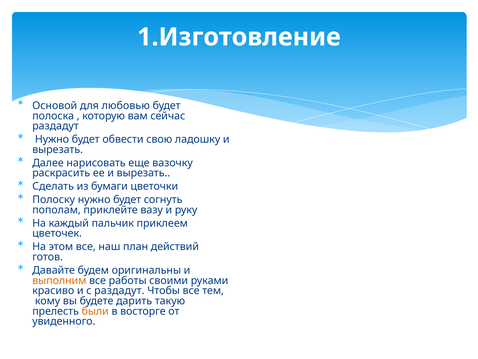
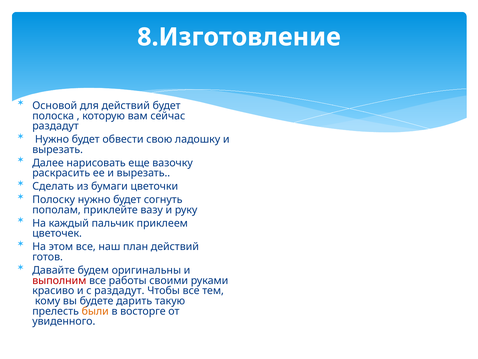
1.Изготовление: 1.Изготовление -> 8.Изготовление
для любовью: любовью -> действий
выполним colour: orange -> red
